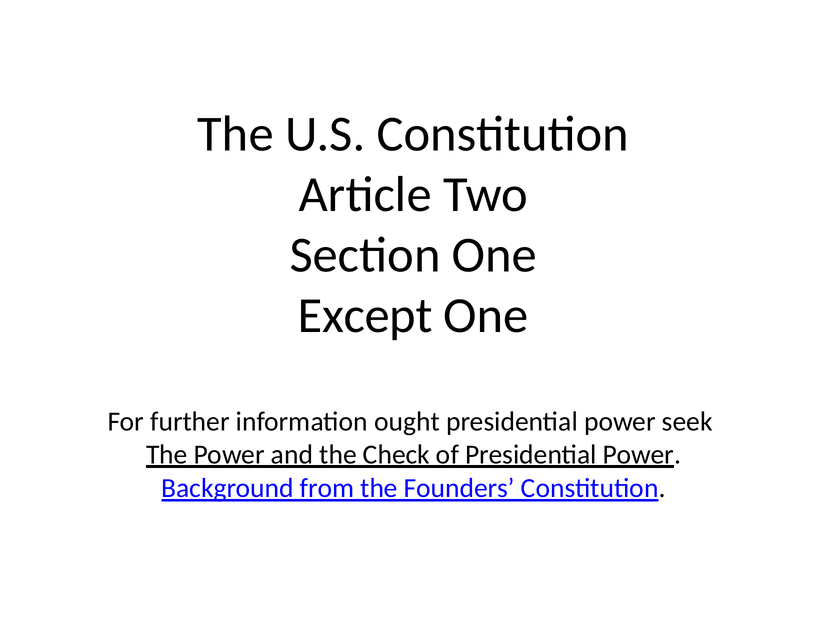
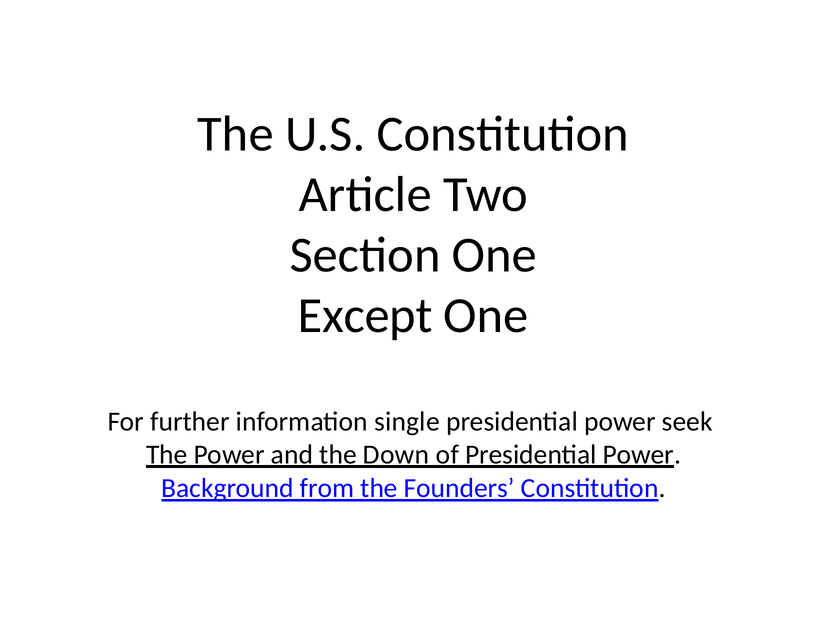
ought: ought -> single
Check: Check -> Down
